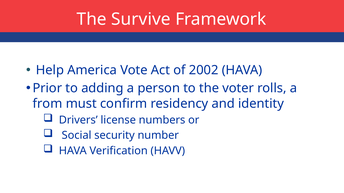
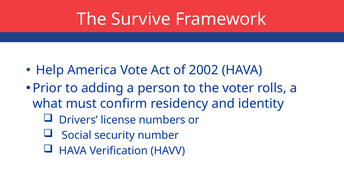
from: from -> what
